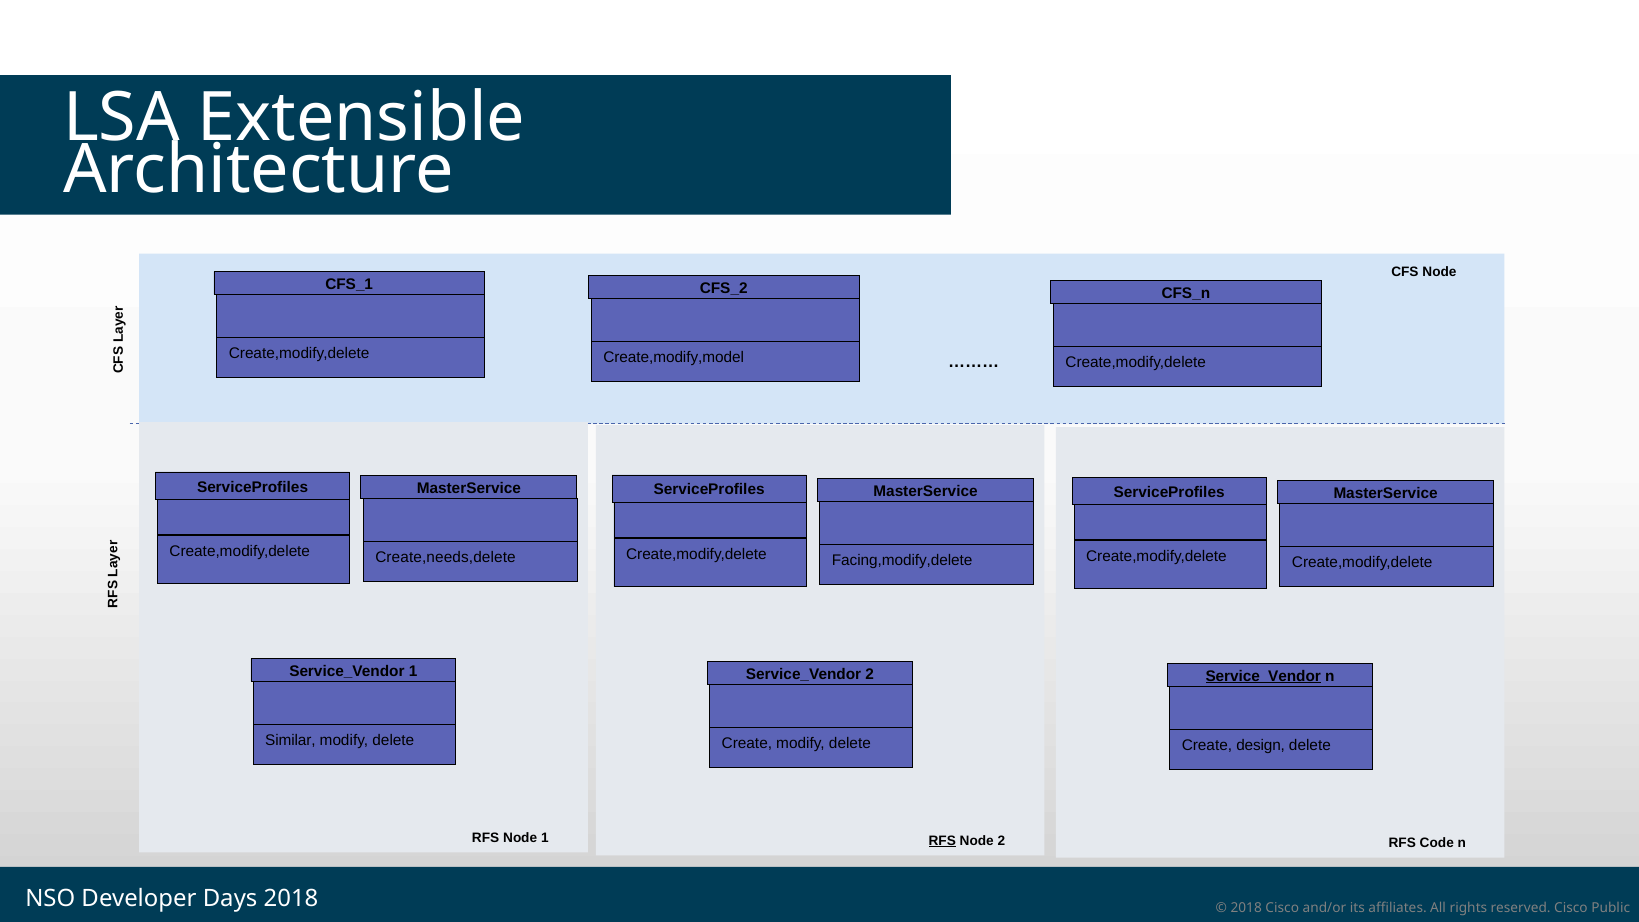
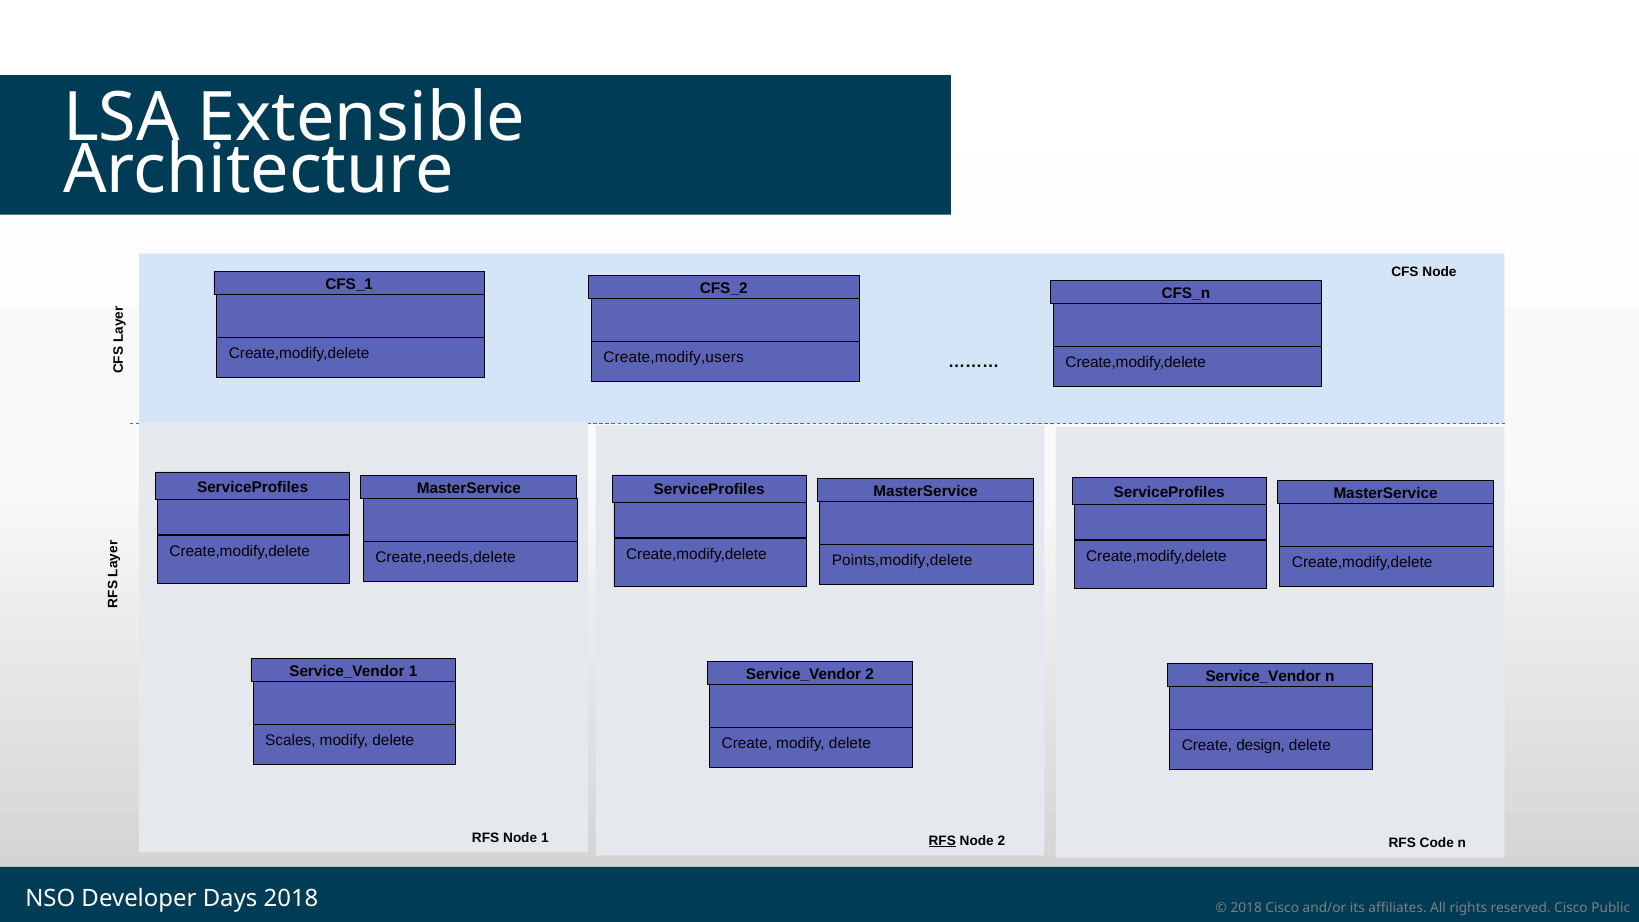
Create,modify,model: Create,modify,model -> Create,modify,users
Facing,modify,delete: Facing,modify,delete -> Points,modify,delete
Service_Vendor at (1263, 676) underline: present -> none
Similar: Similar -> Scales
